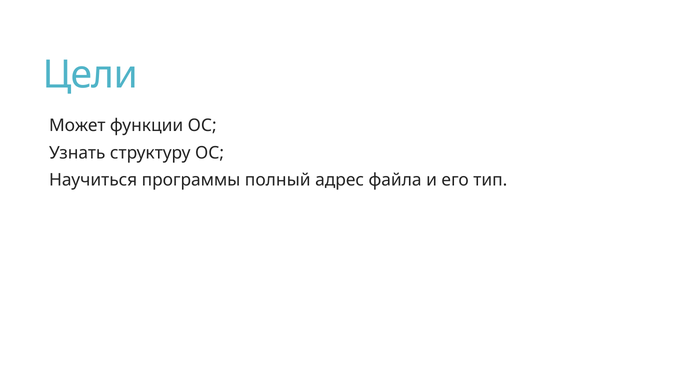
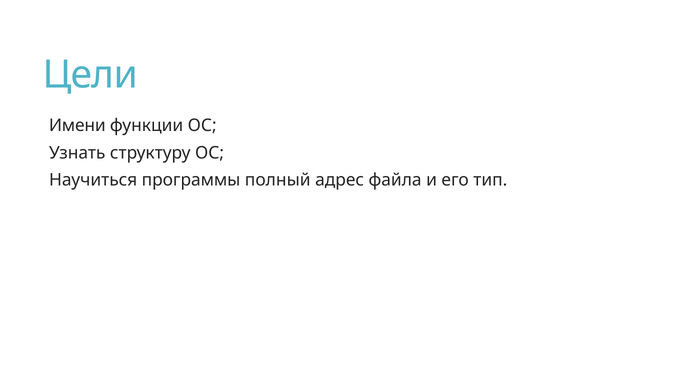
Может: Может -> Имени
